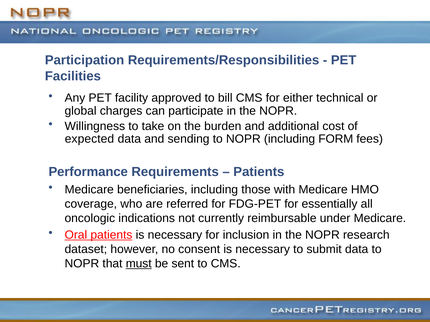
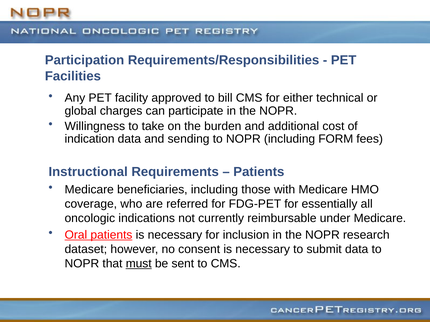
expected: expected -> indication
Performance: Performance -> Instructional
